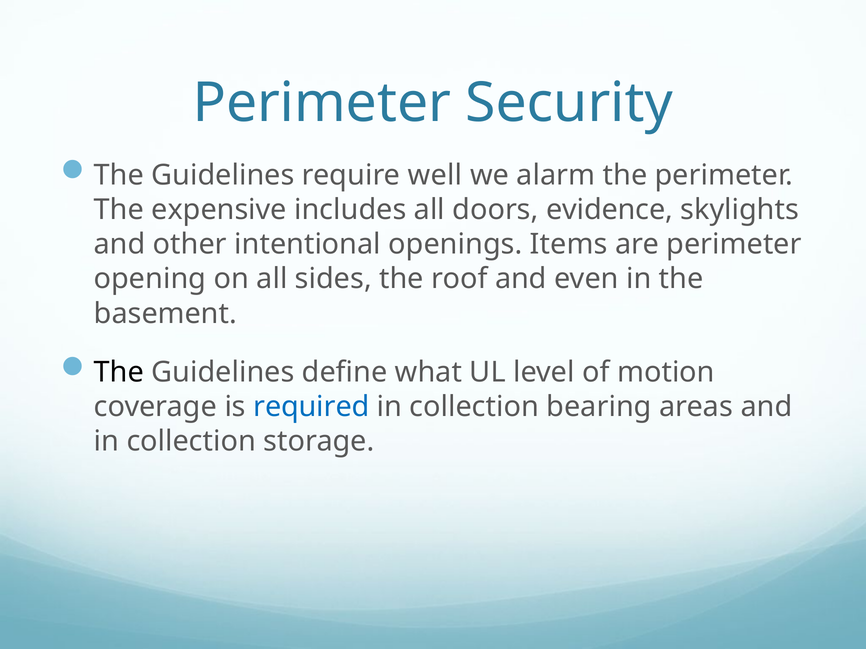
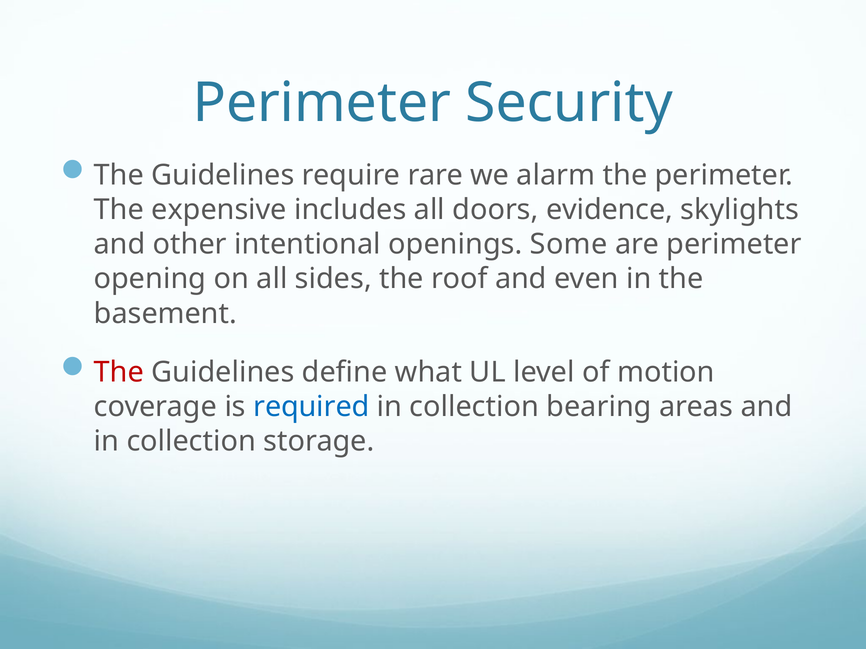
well: well -> rare
Items: Items -> Some
The at (119, 372) colour: black -> red
